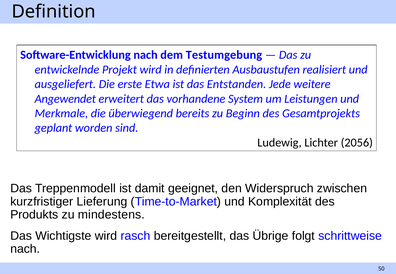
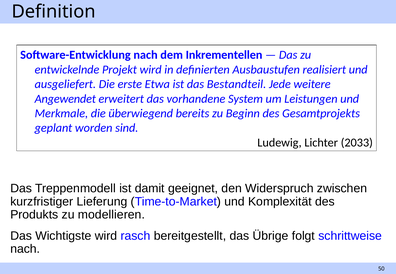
Testumgebung: Testumgebung -> Inkrementellen
Entstanden: Entstanden -> Bestandteil
2056: 2056 -> 2033
mindestens: mindestens -> modellieren
